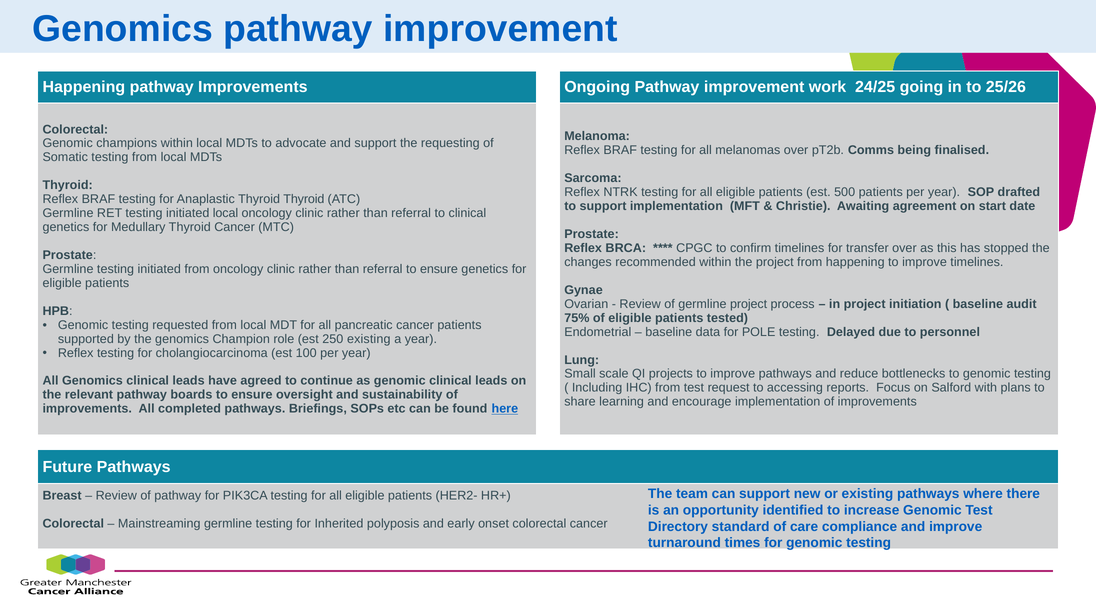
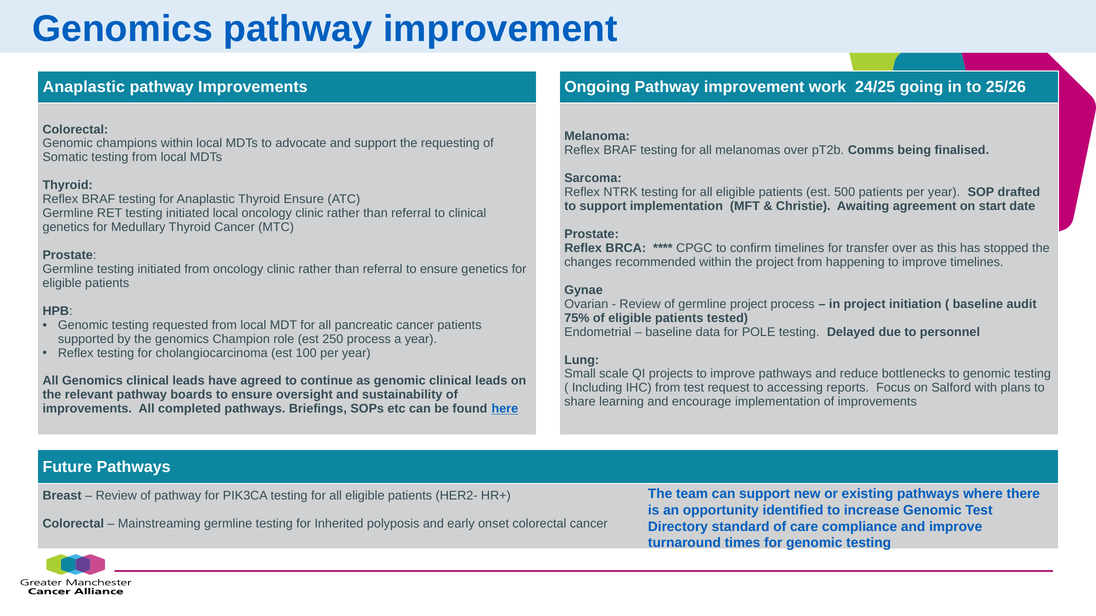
Happening at (84, 87): Happening -> Anaplastic
Thyroid Thyroid: Thyroid -> Ensure
250 existing: existing -> process
